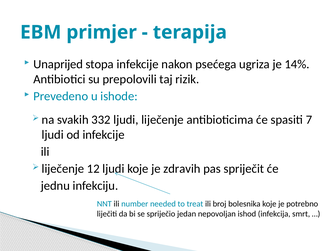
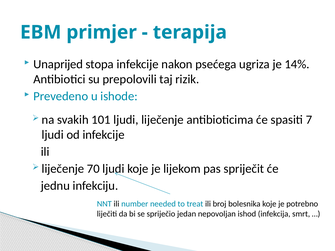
332: 332 -> 101
12: 12 -> 70
zdravih: zdravih -> lijekom
